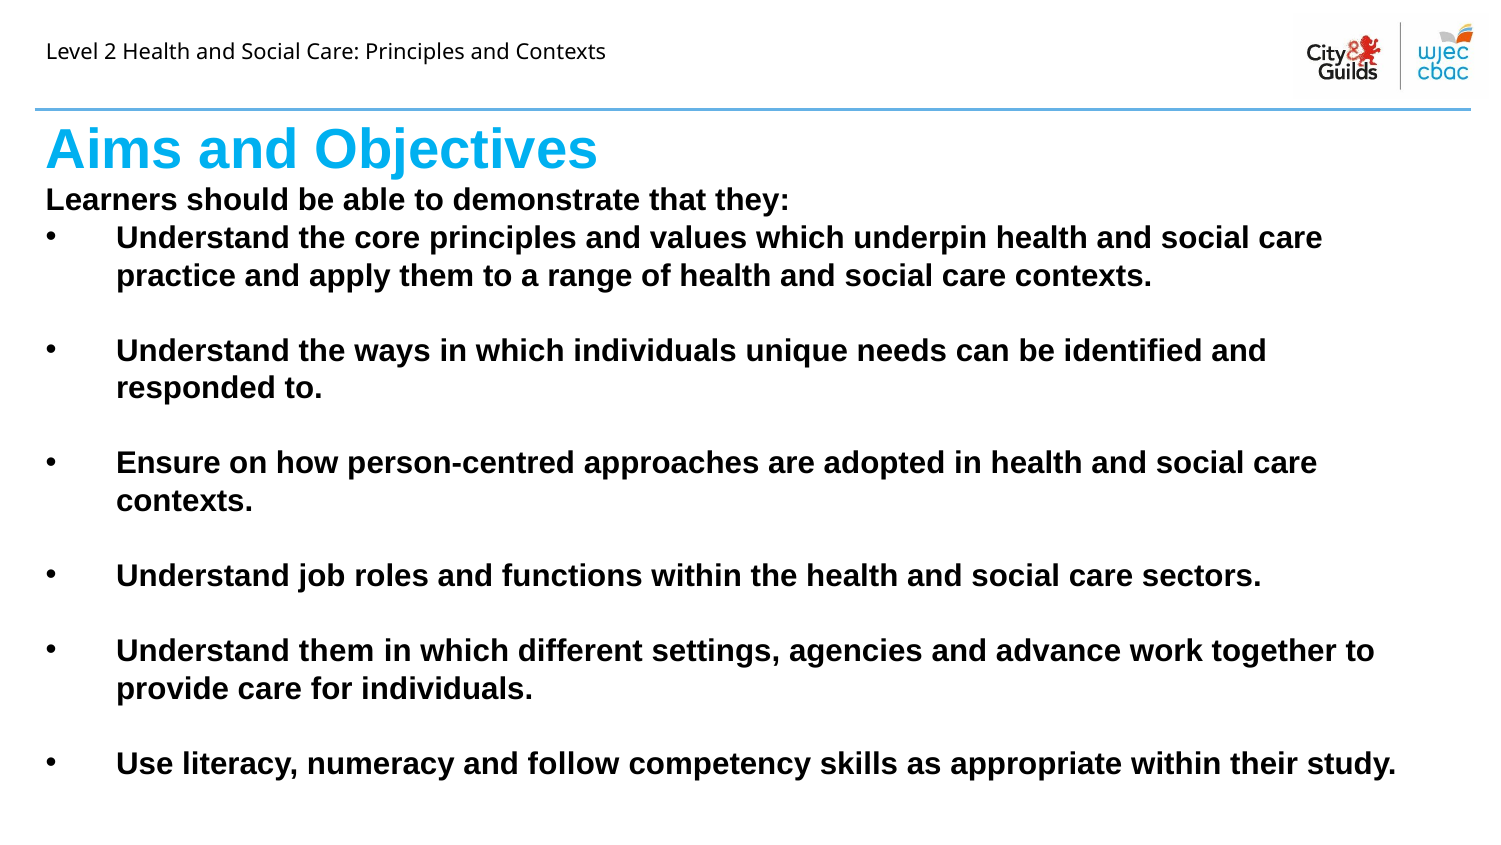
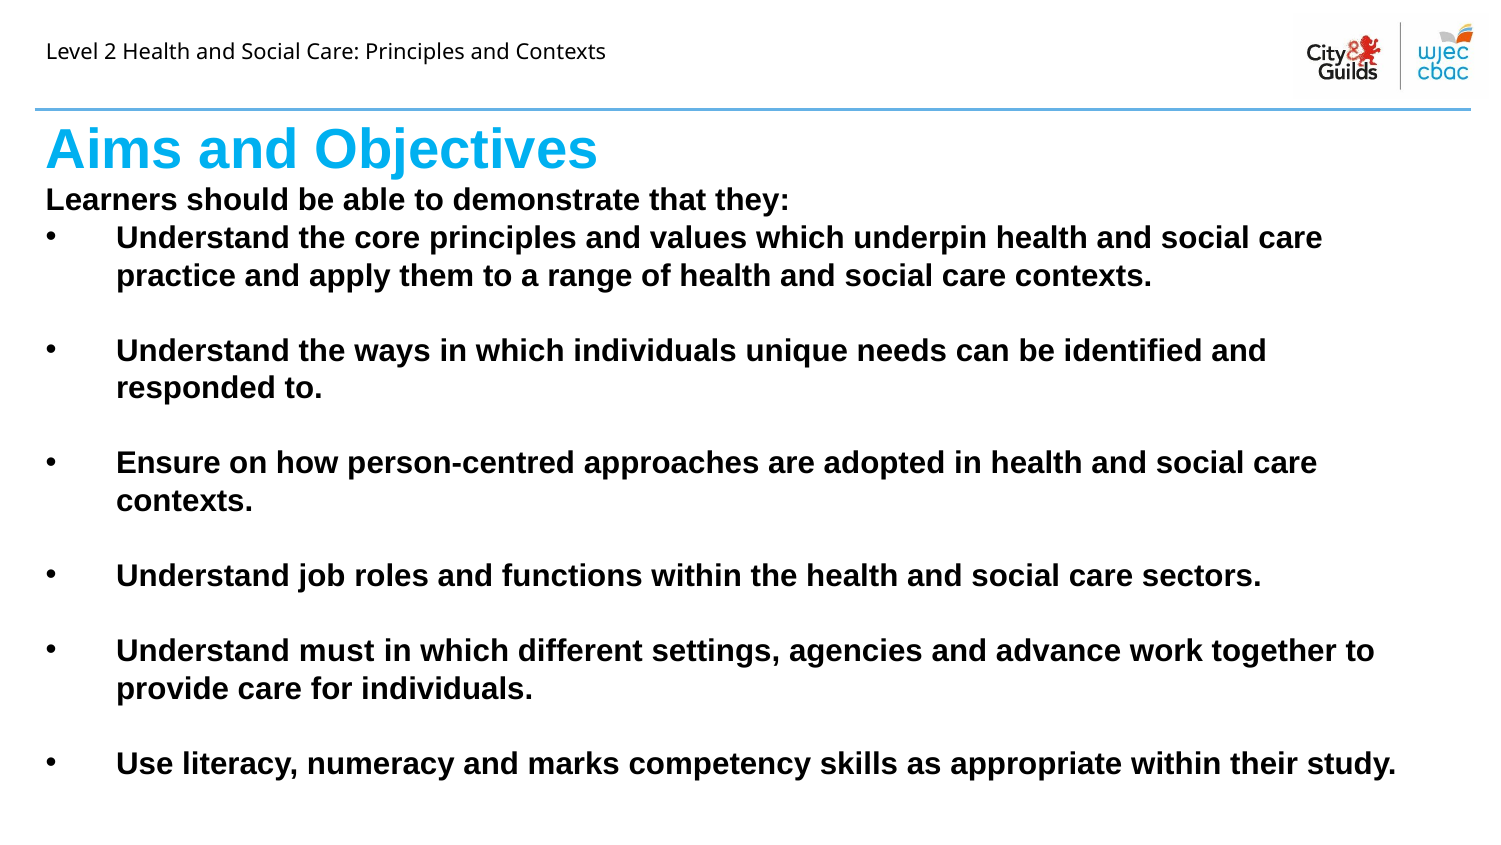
Understand them: them -> must
follow: follow -> marks
